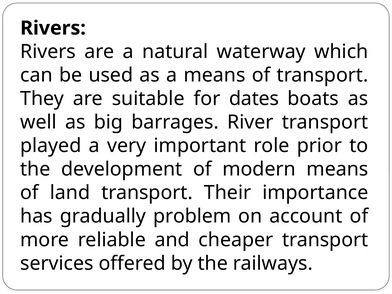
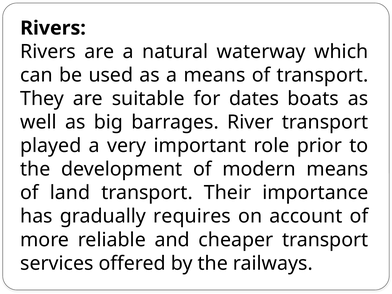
problem: problem -> requires
